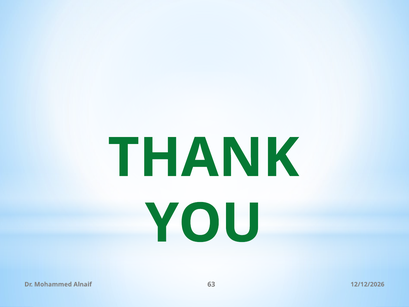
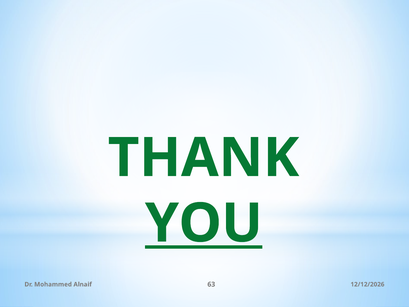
YOU underline: none -> present
